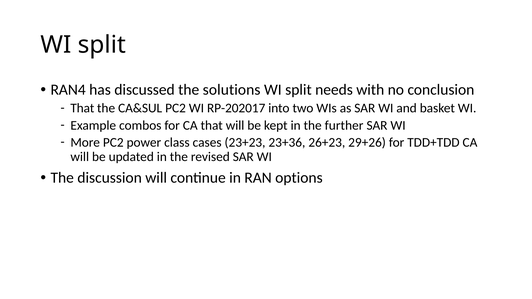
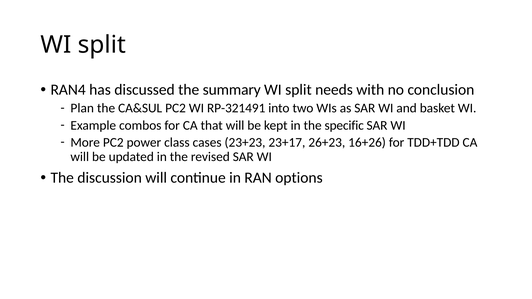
solutions: solutions -> summary
That at (82, 108): That -> Plan
RP-202017: RP-202017 -> RP-321491
further: further -> specific
23+36: 23+36 -> 23+17
29+26: 29+26 -> 16+26
